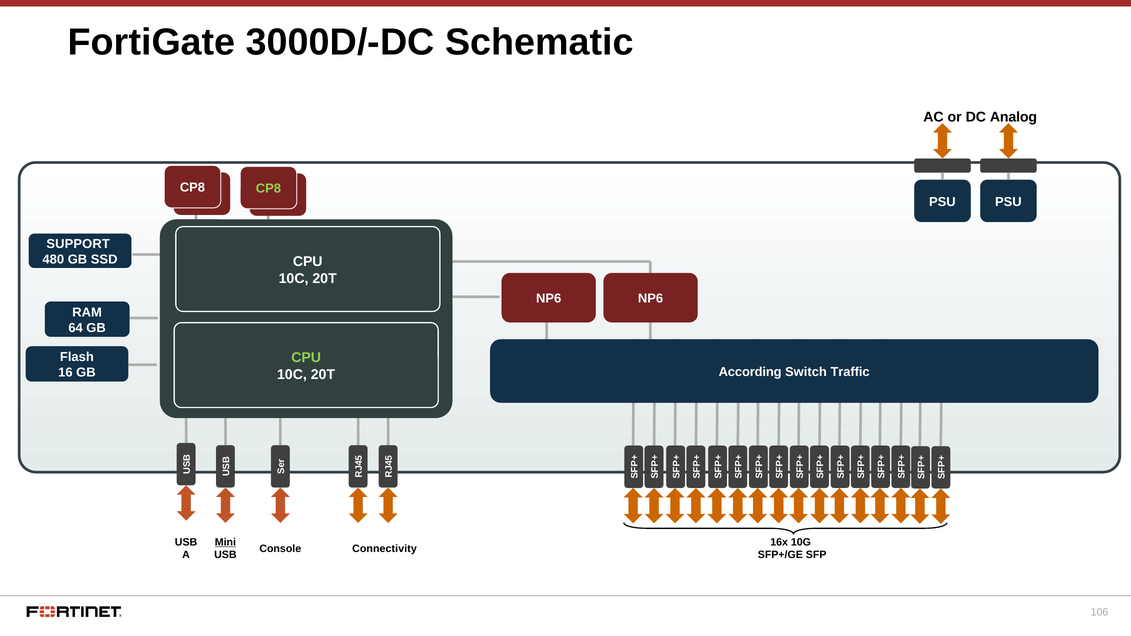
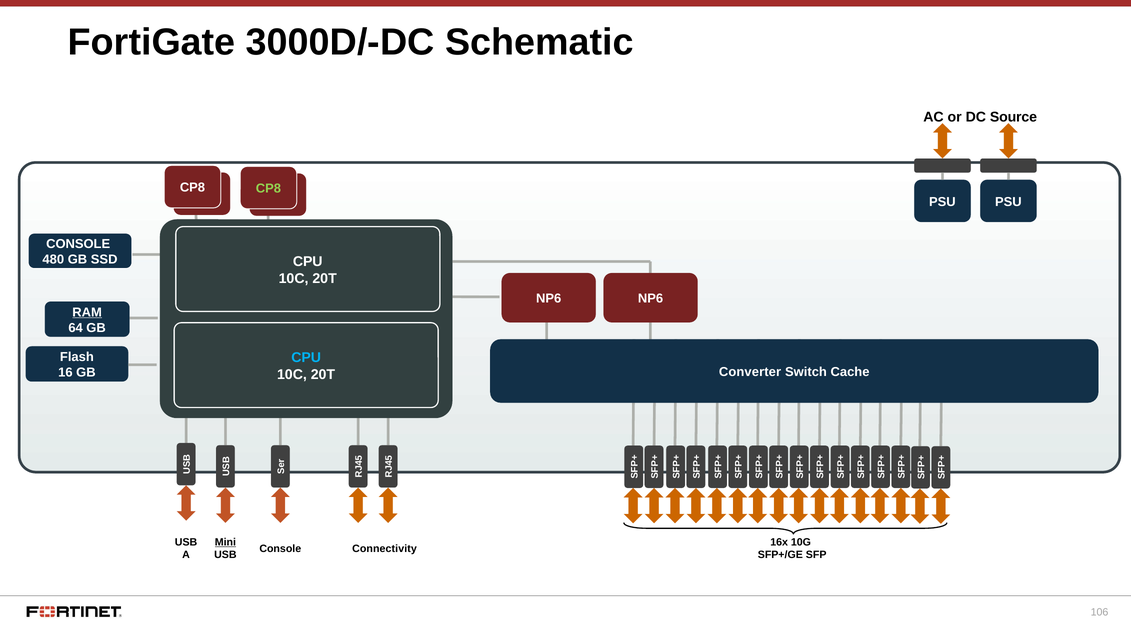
Analog: Analog -> Source
SUPPORT at (78, 244): SUPPORT -> CONSOLE
RAM underline: none -> present
CPU at (306, 358) colour: light green -> light blue
According: According -> Converter
Traffic: Traffic -> Cache
